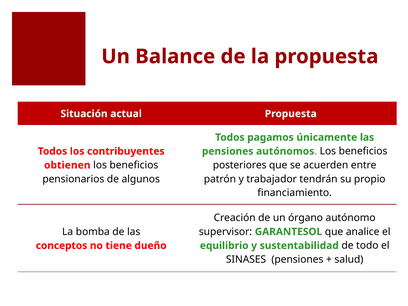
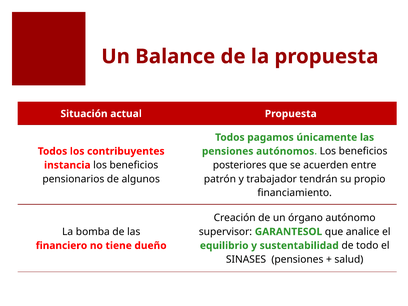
obtienen: obtienen -> instancia
conceptos: conceptos -> financiero
